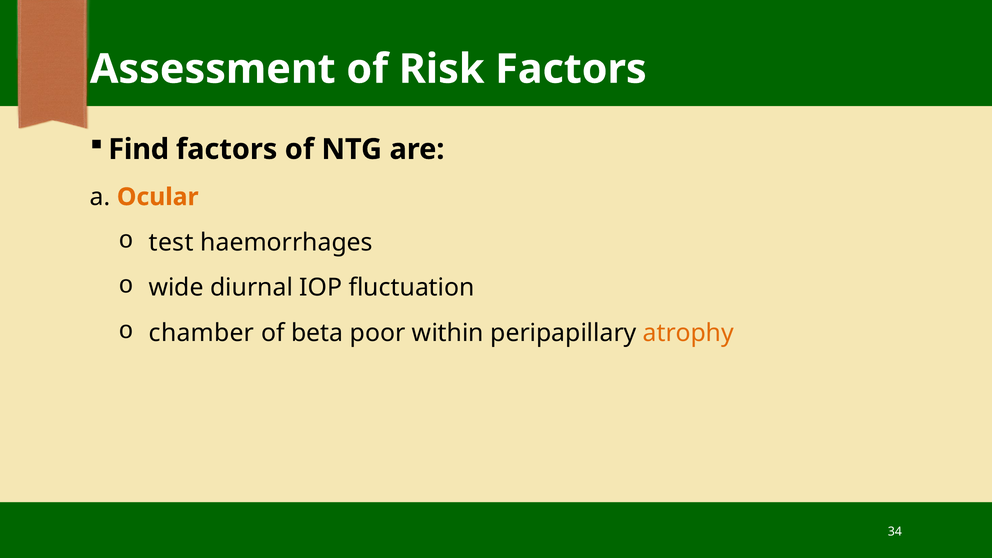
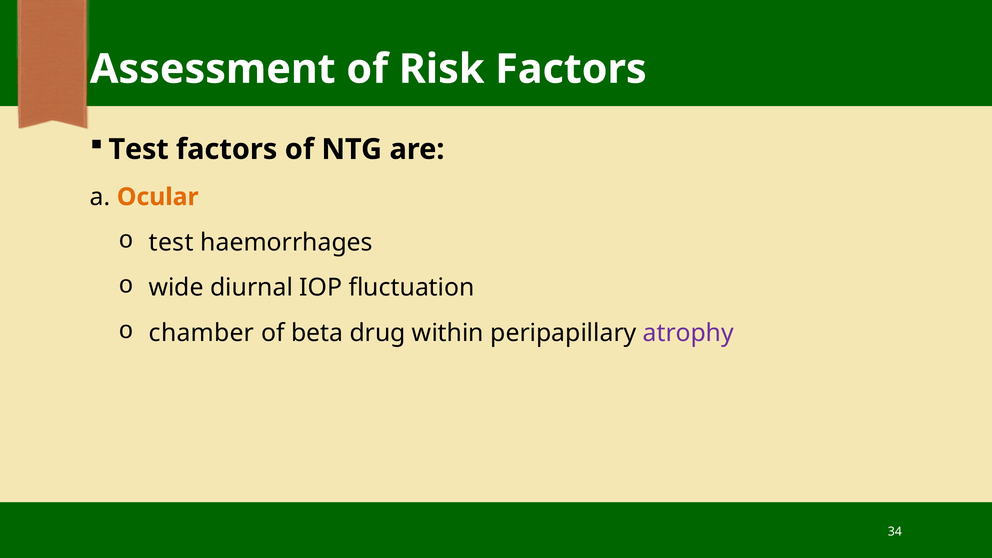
Find at (139, 149): Find -> Test
poor: poor -> drug
atrophy colour: orange -> purple
